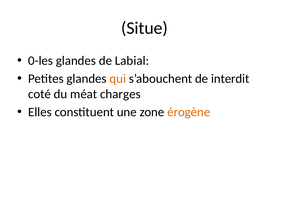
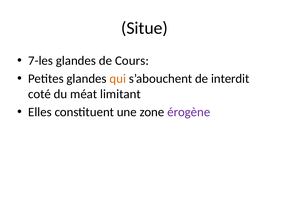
0-les: 0-les -> 7-les
Labial: Labial -> Cours
charges: charges -> limitant
érogène colour: orange -> purple
